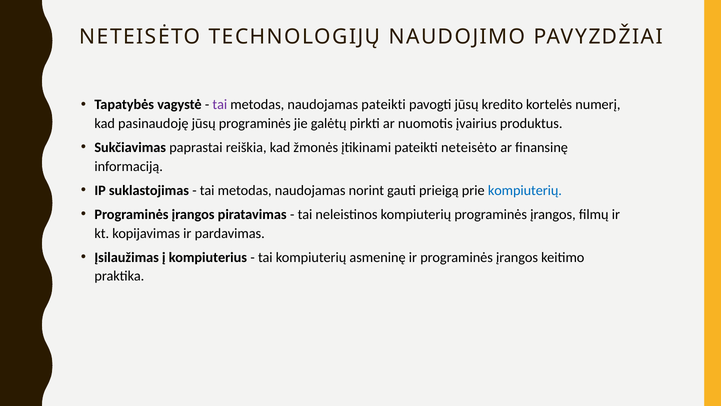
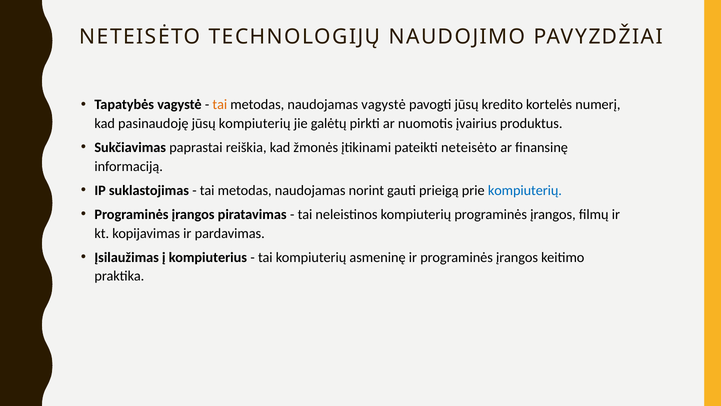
tai at (220, 105) colour: purple -> orange
naudojamas pateikti: pateikti -> vagystė
jūsų programinės: programinės -> kompiuterių
